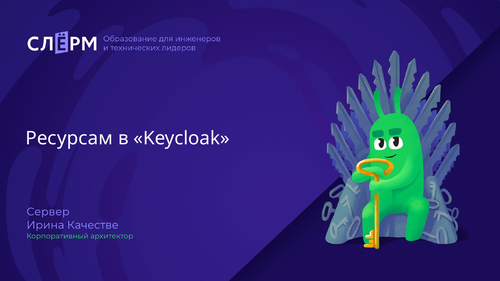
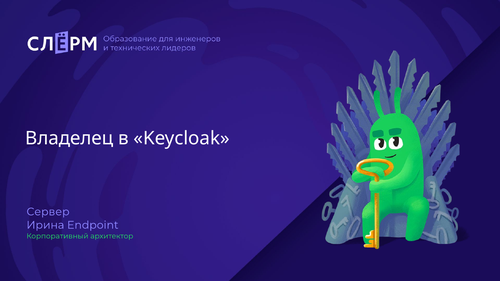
Ресурсам: Ресурсам -> Владелец
Качестве: Качестве -> Endpoint
